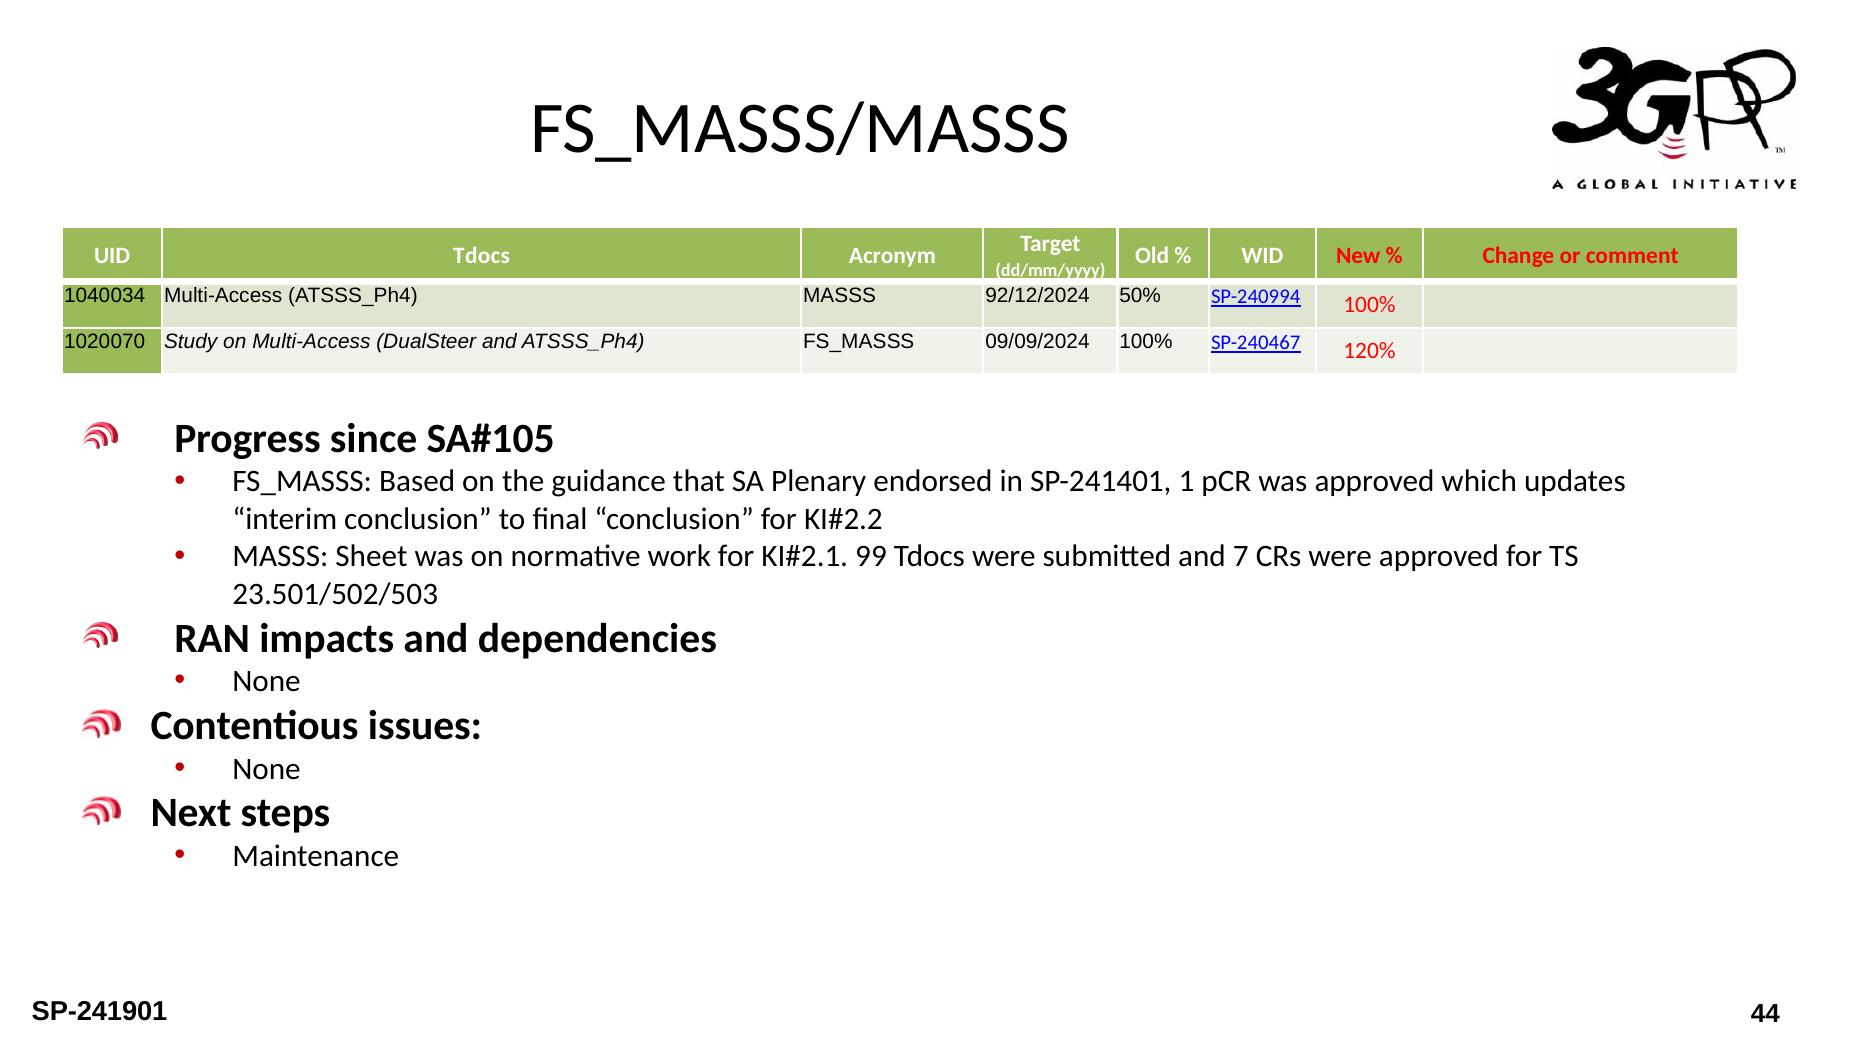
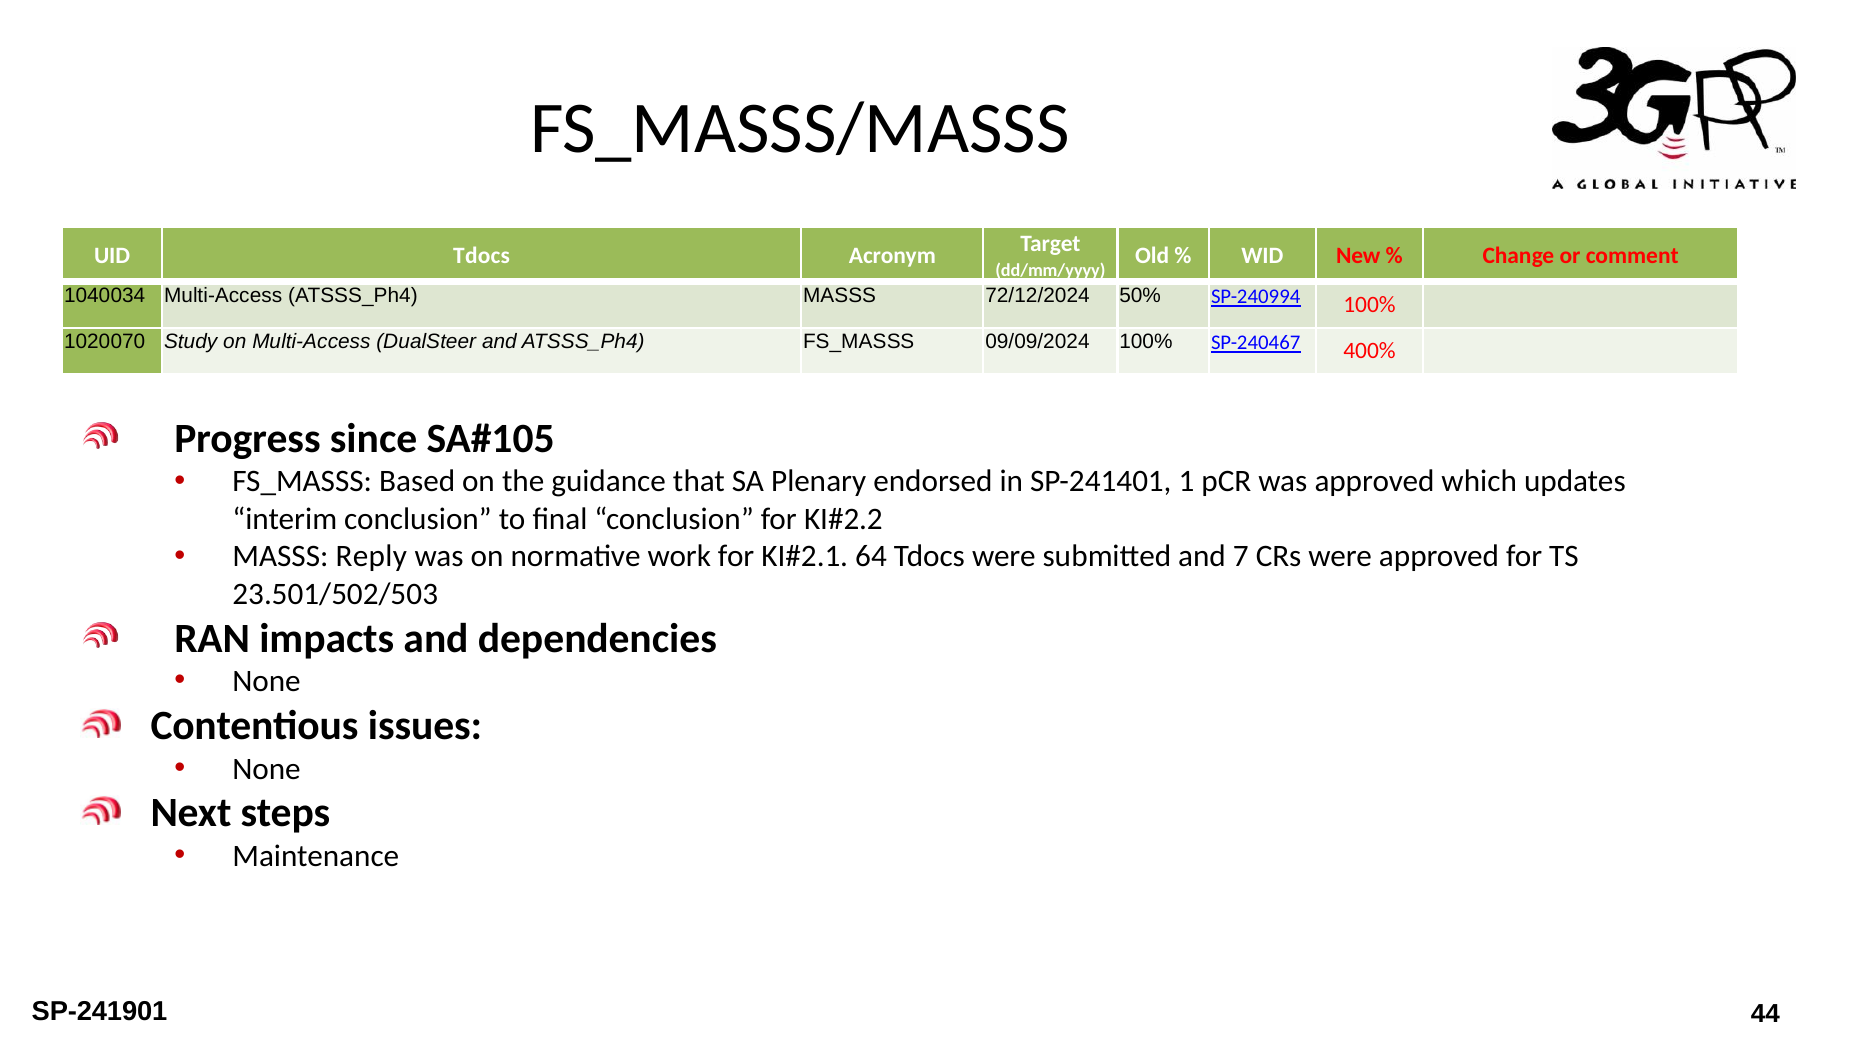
92/12/2024: 92/12/2024 -> 72/12/2024
120%: 120% -> 400%
Sheet: Sheet -> Reply
99: 99 -> 64
